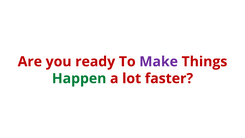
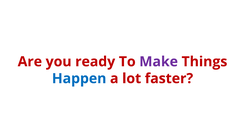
Happen colour: green -> blue
